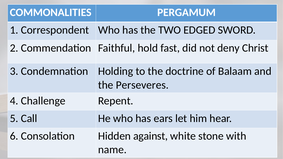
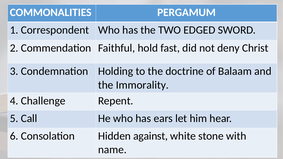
Perseveres: Perseveres -> Immorality
